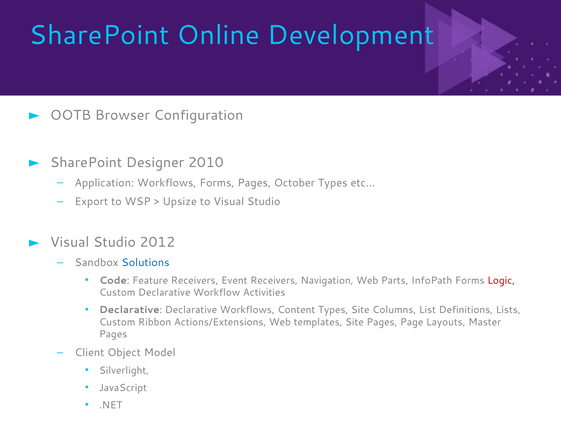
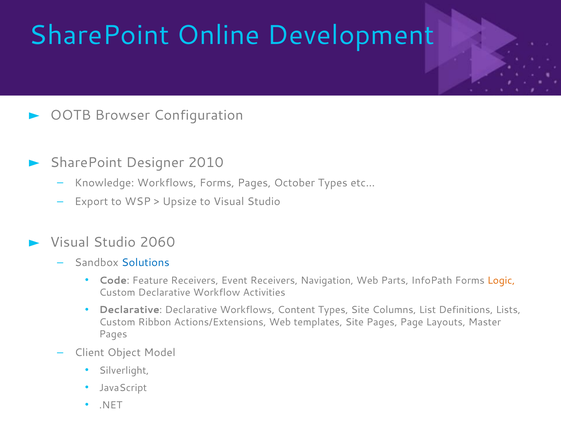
Application: Application -> Knowledge
2012: 2012 -> 2060
Logic colour: red -> orange
